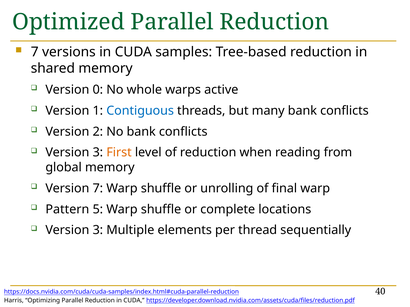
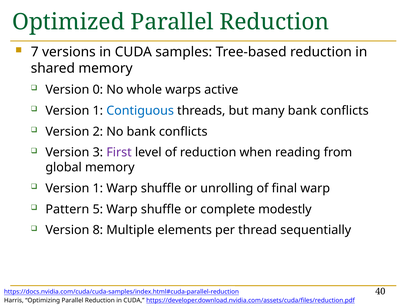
First colour: orange -> purple
7 at (98, 189): 7 -> 1
locations: locations -> modestly
3 at (98, 231): 3 -> 8
